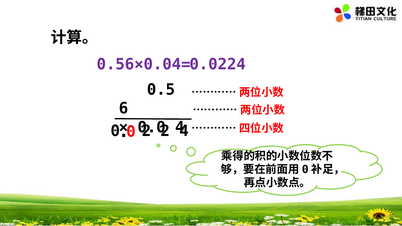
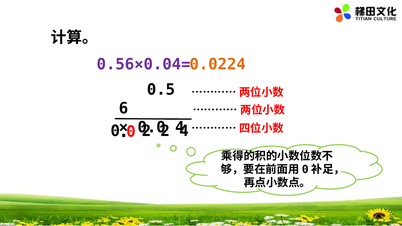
0.0224 colour: purple -> orange
